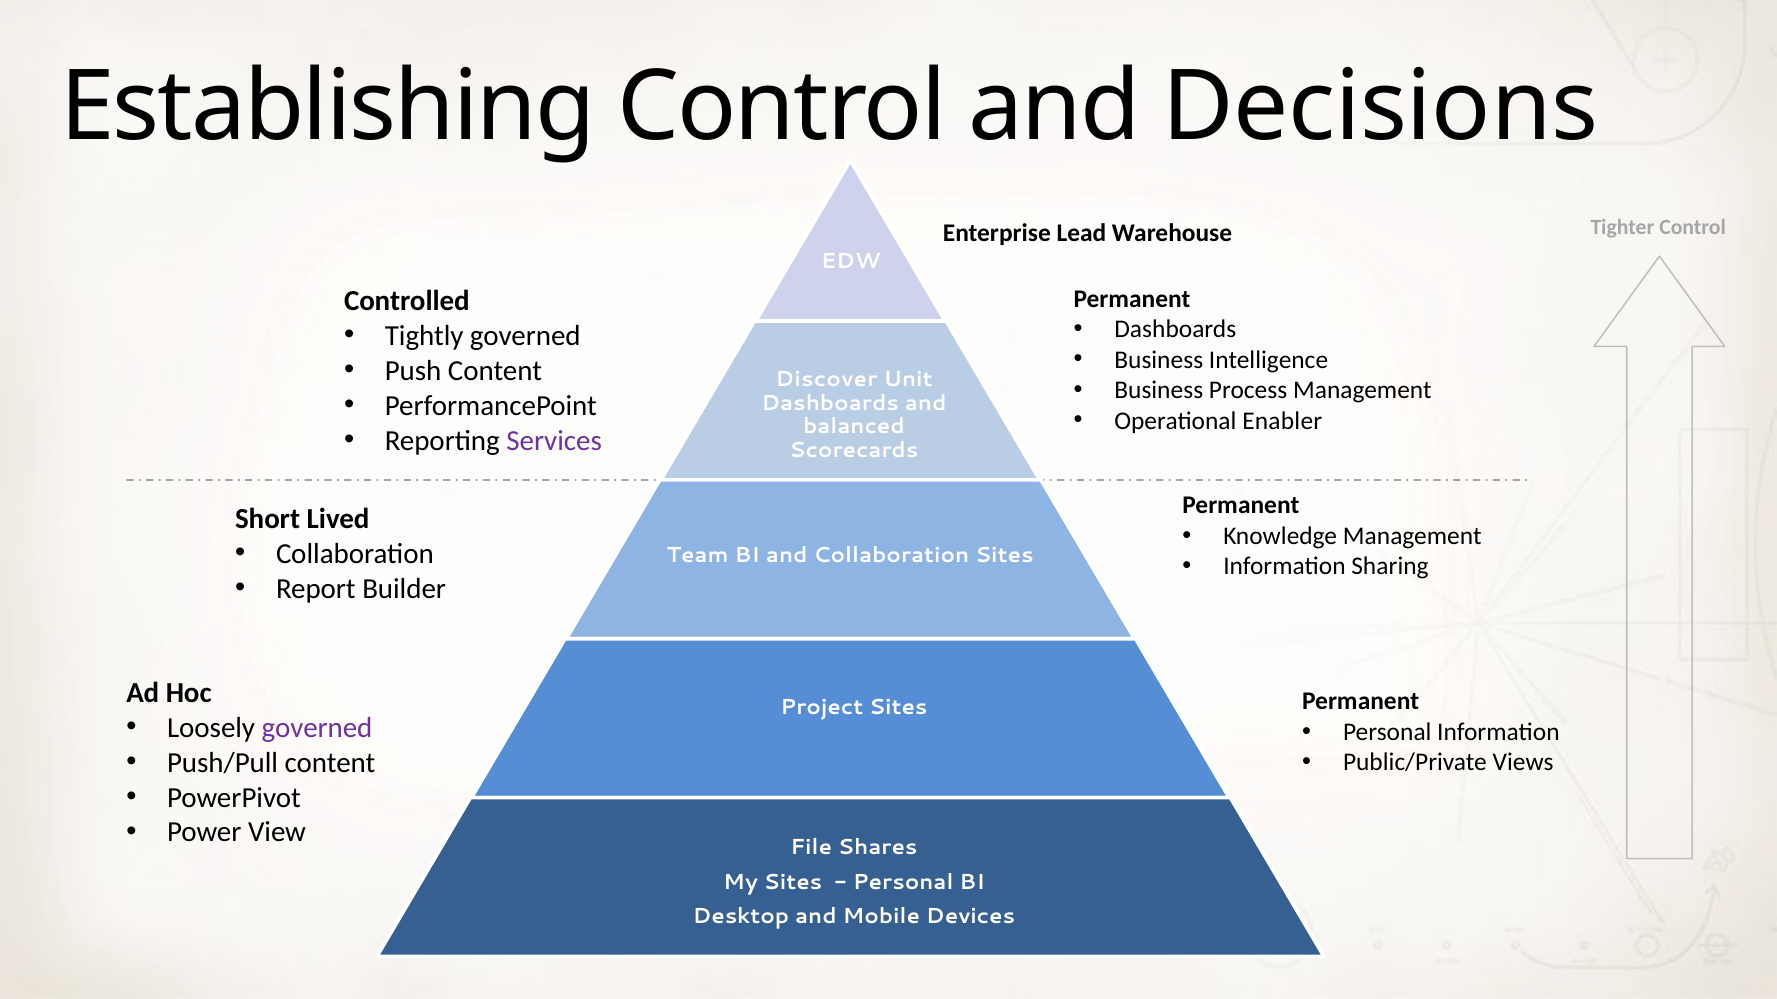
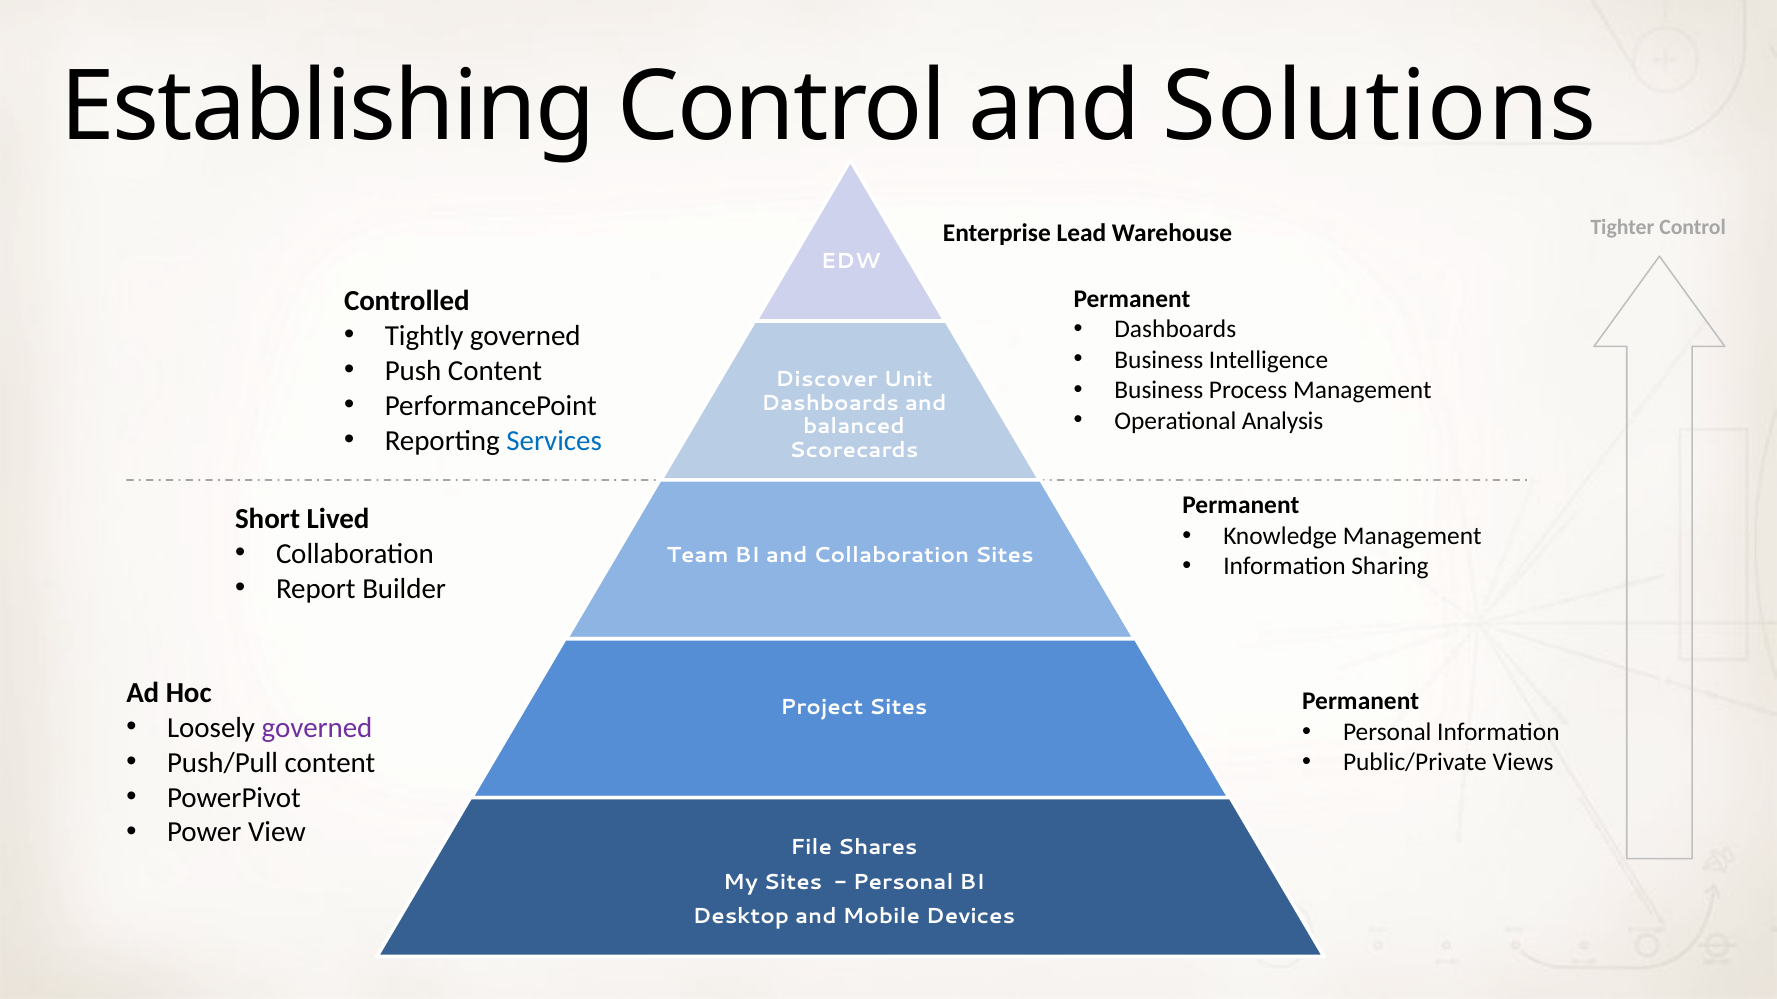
Decisions: Decisions -> Solutions
Enabler: Enabler -> Analysis
Services colour: purple -> blue
